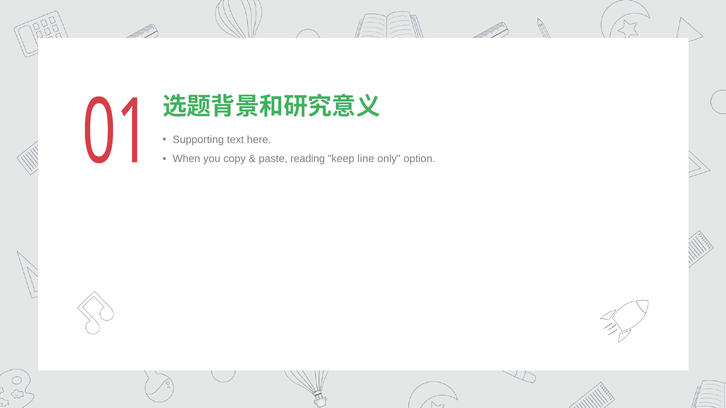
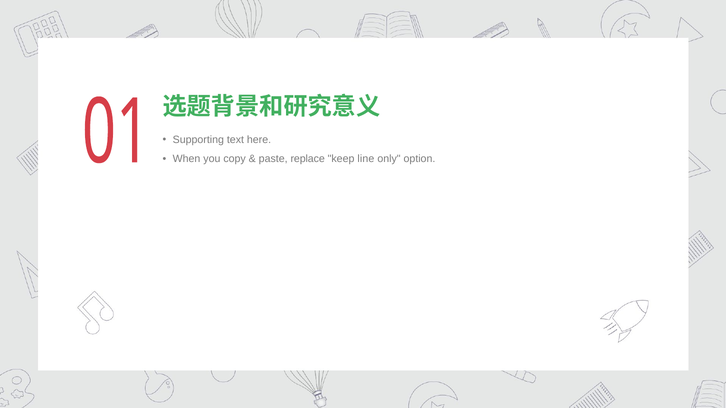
reading: reading -> replace
